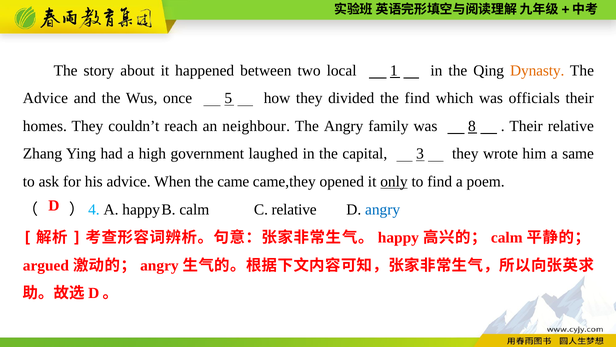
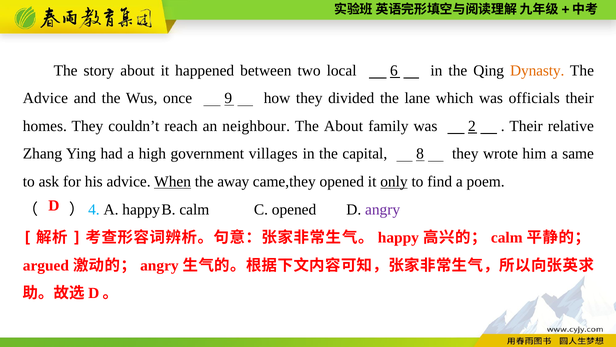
1: 1 -> 6
5: 5 -> 9
the find: find -> lane
The Angry: Angry -> About
8: 8 -> 2
laughed: laughed -> villages
3: 3 -> 8
When underline: none -> present
came: came -> away
C relative: relative -> opened
angry at (383, 210) colour: blue -> purple
